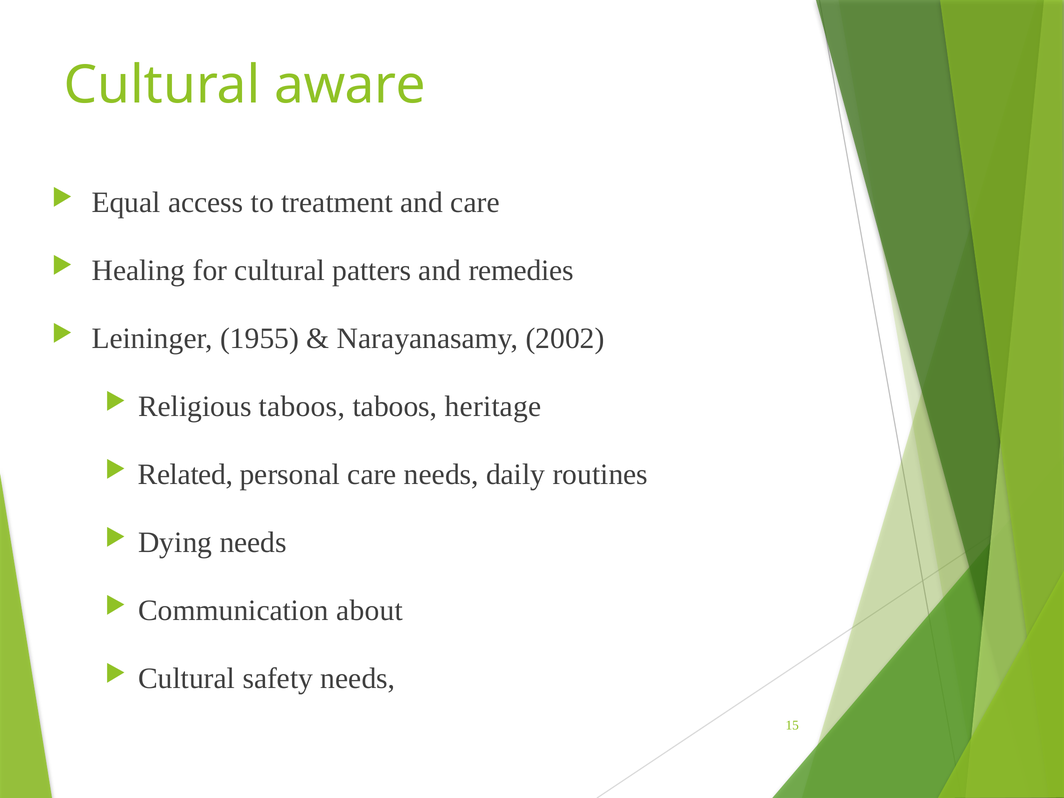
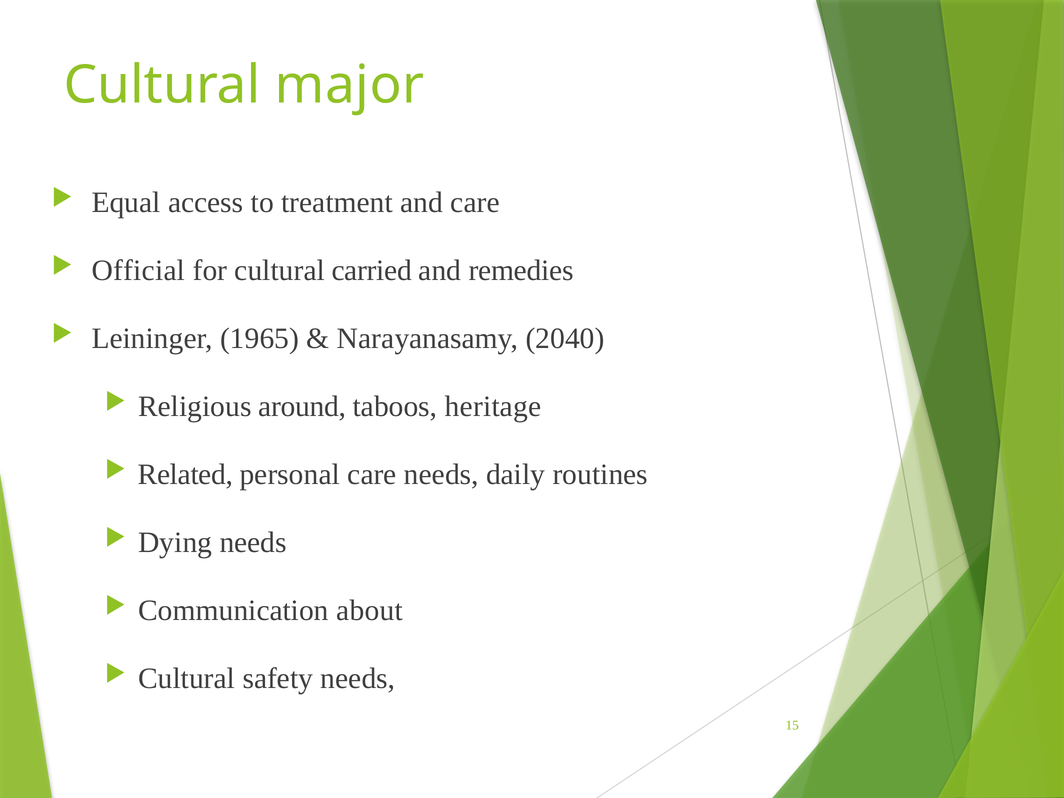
aware: aware -> major
Healing: Healing -> Official
patters: patters -> carried
1955: 1955 -> 1965
2002: 2002 -> 2040
Religious taboos: taboos -> around
